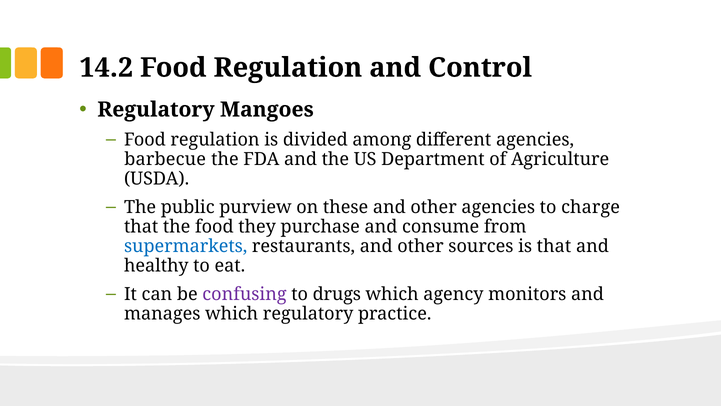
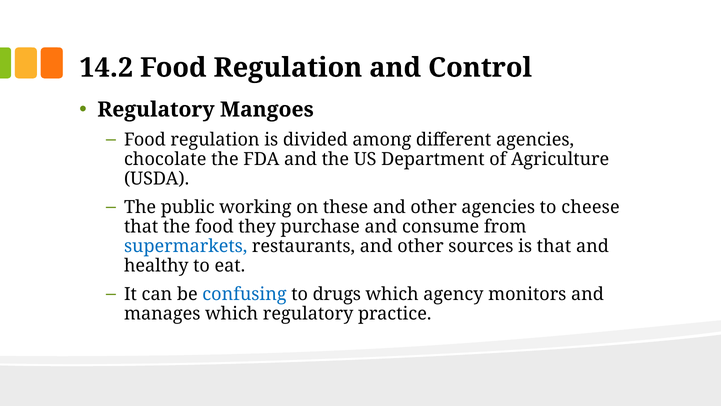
barbecue: barbecue -> chocolate
purview: purview -> working
charge: charge -> cheese
confusing colour: purple -> blue
